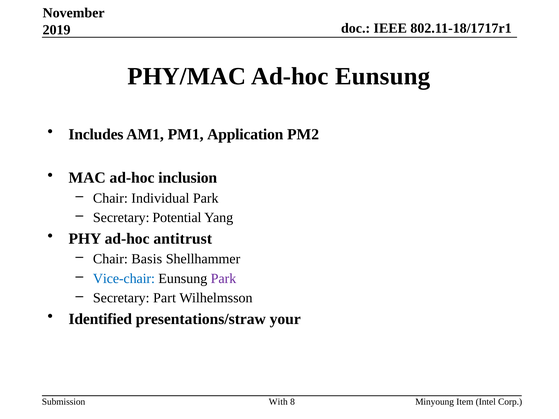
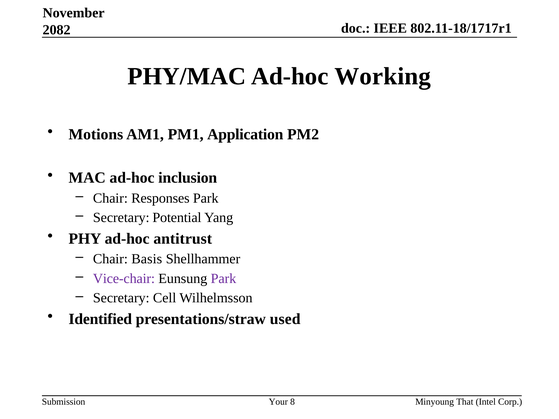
2019: 2019 -> 2082
Ad-hoc Eunsung: Eunsung -> Working
Includes: Includes -> Motions
Individual: Individual -> Responses
Vice-chair colour: blue -> purple
Part: Part -> Cell
your: your -> used
With: With -> Your
Item: Item -> That
